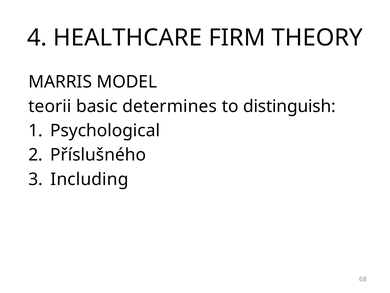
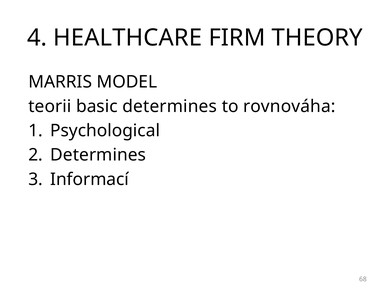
distinguish: distinguish -> rovnováha
Příslušného at (98, 155): Příslušného -> Determines
Including: Including -> Informací
